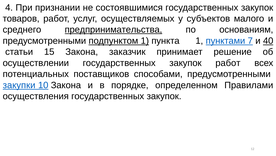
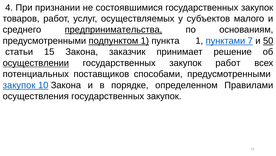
40: 40 -> 50
осуществлении underline: none -> present
закупки at (19, 85): закупки -> закупок
